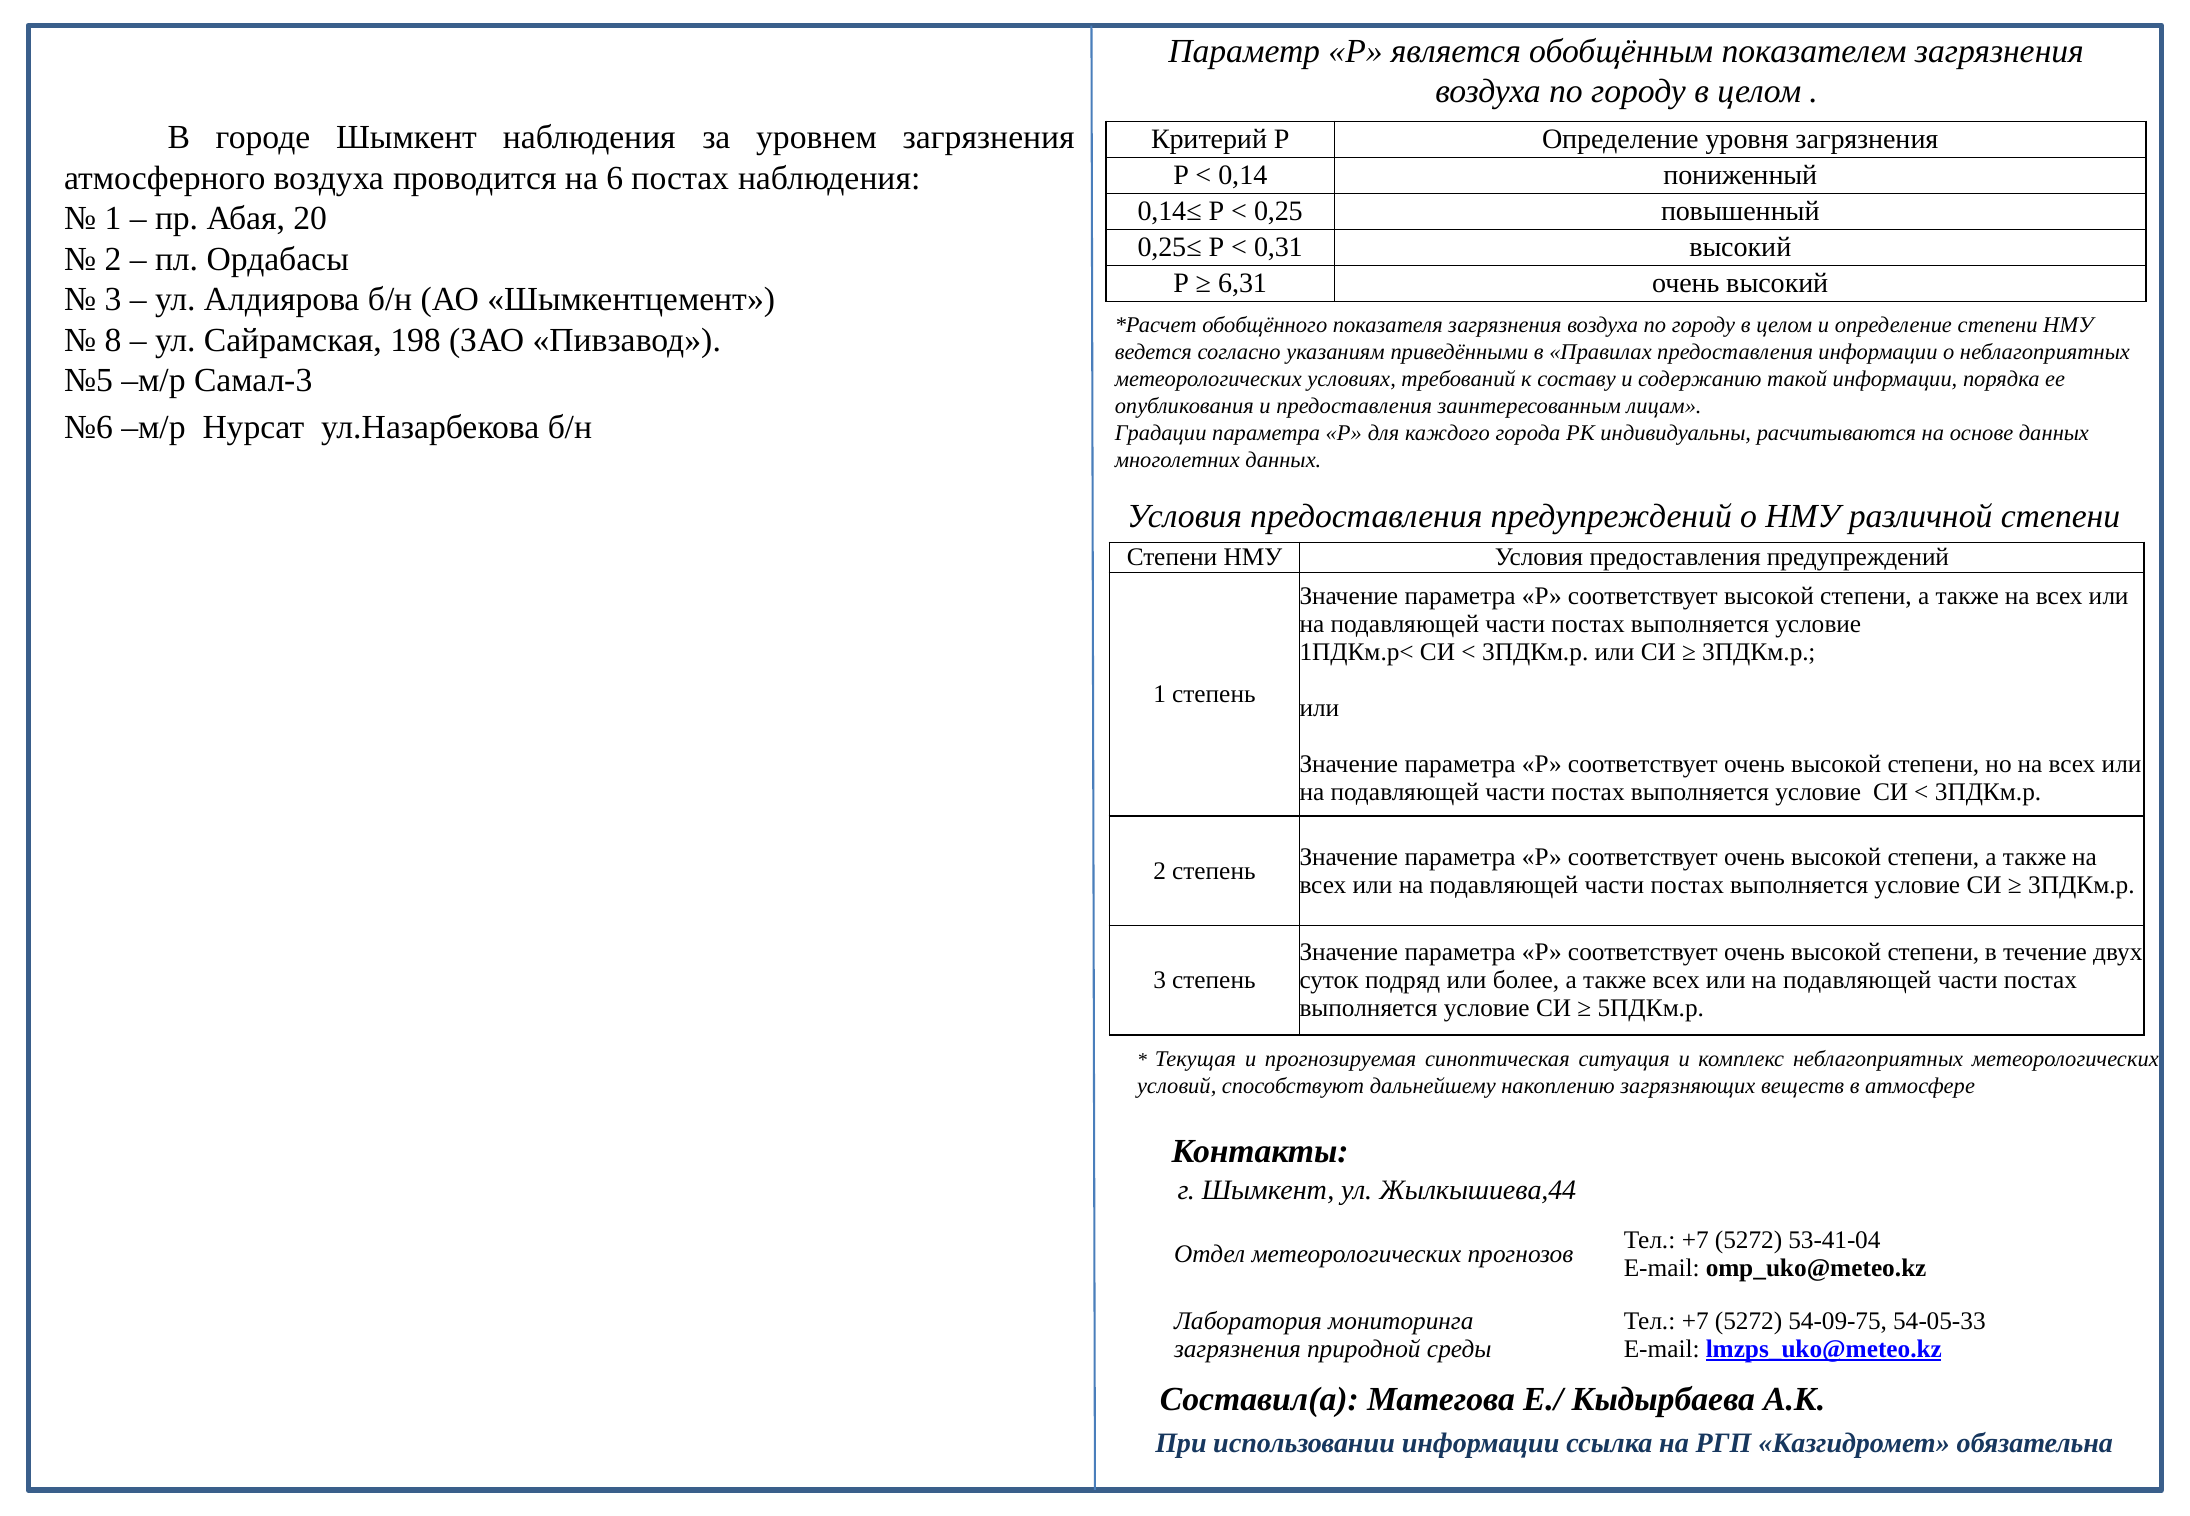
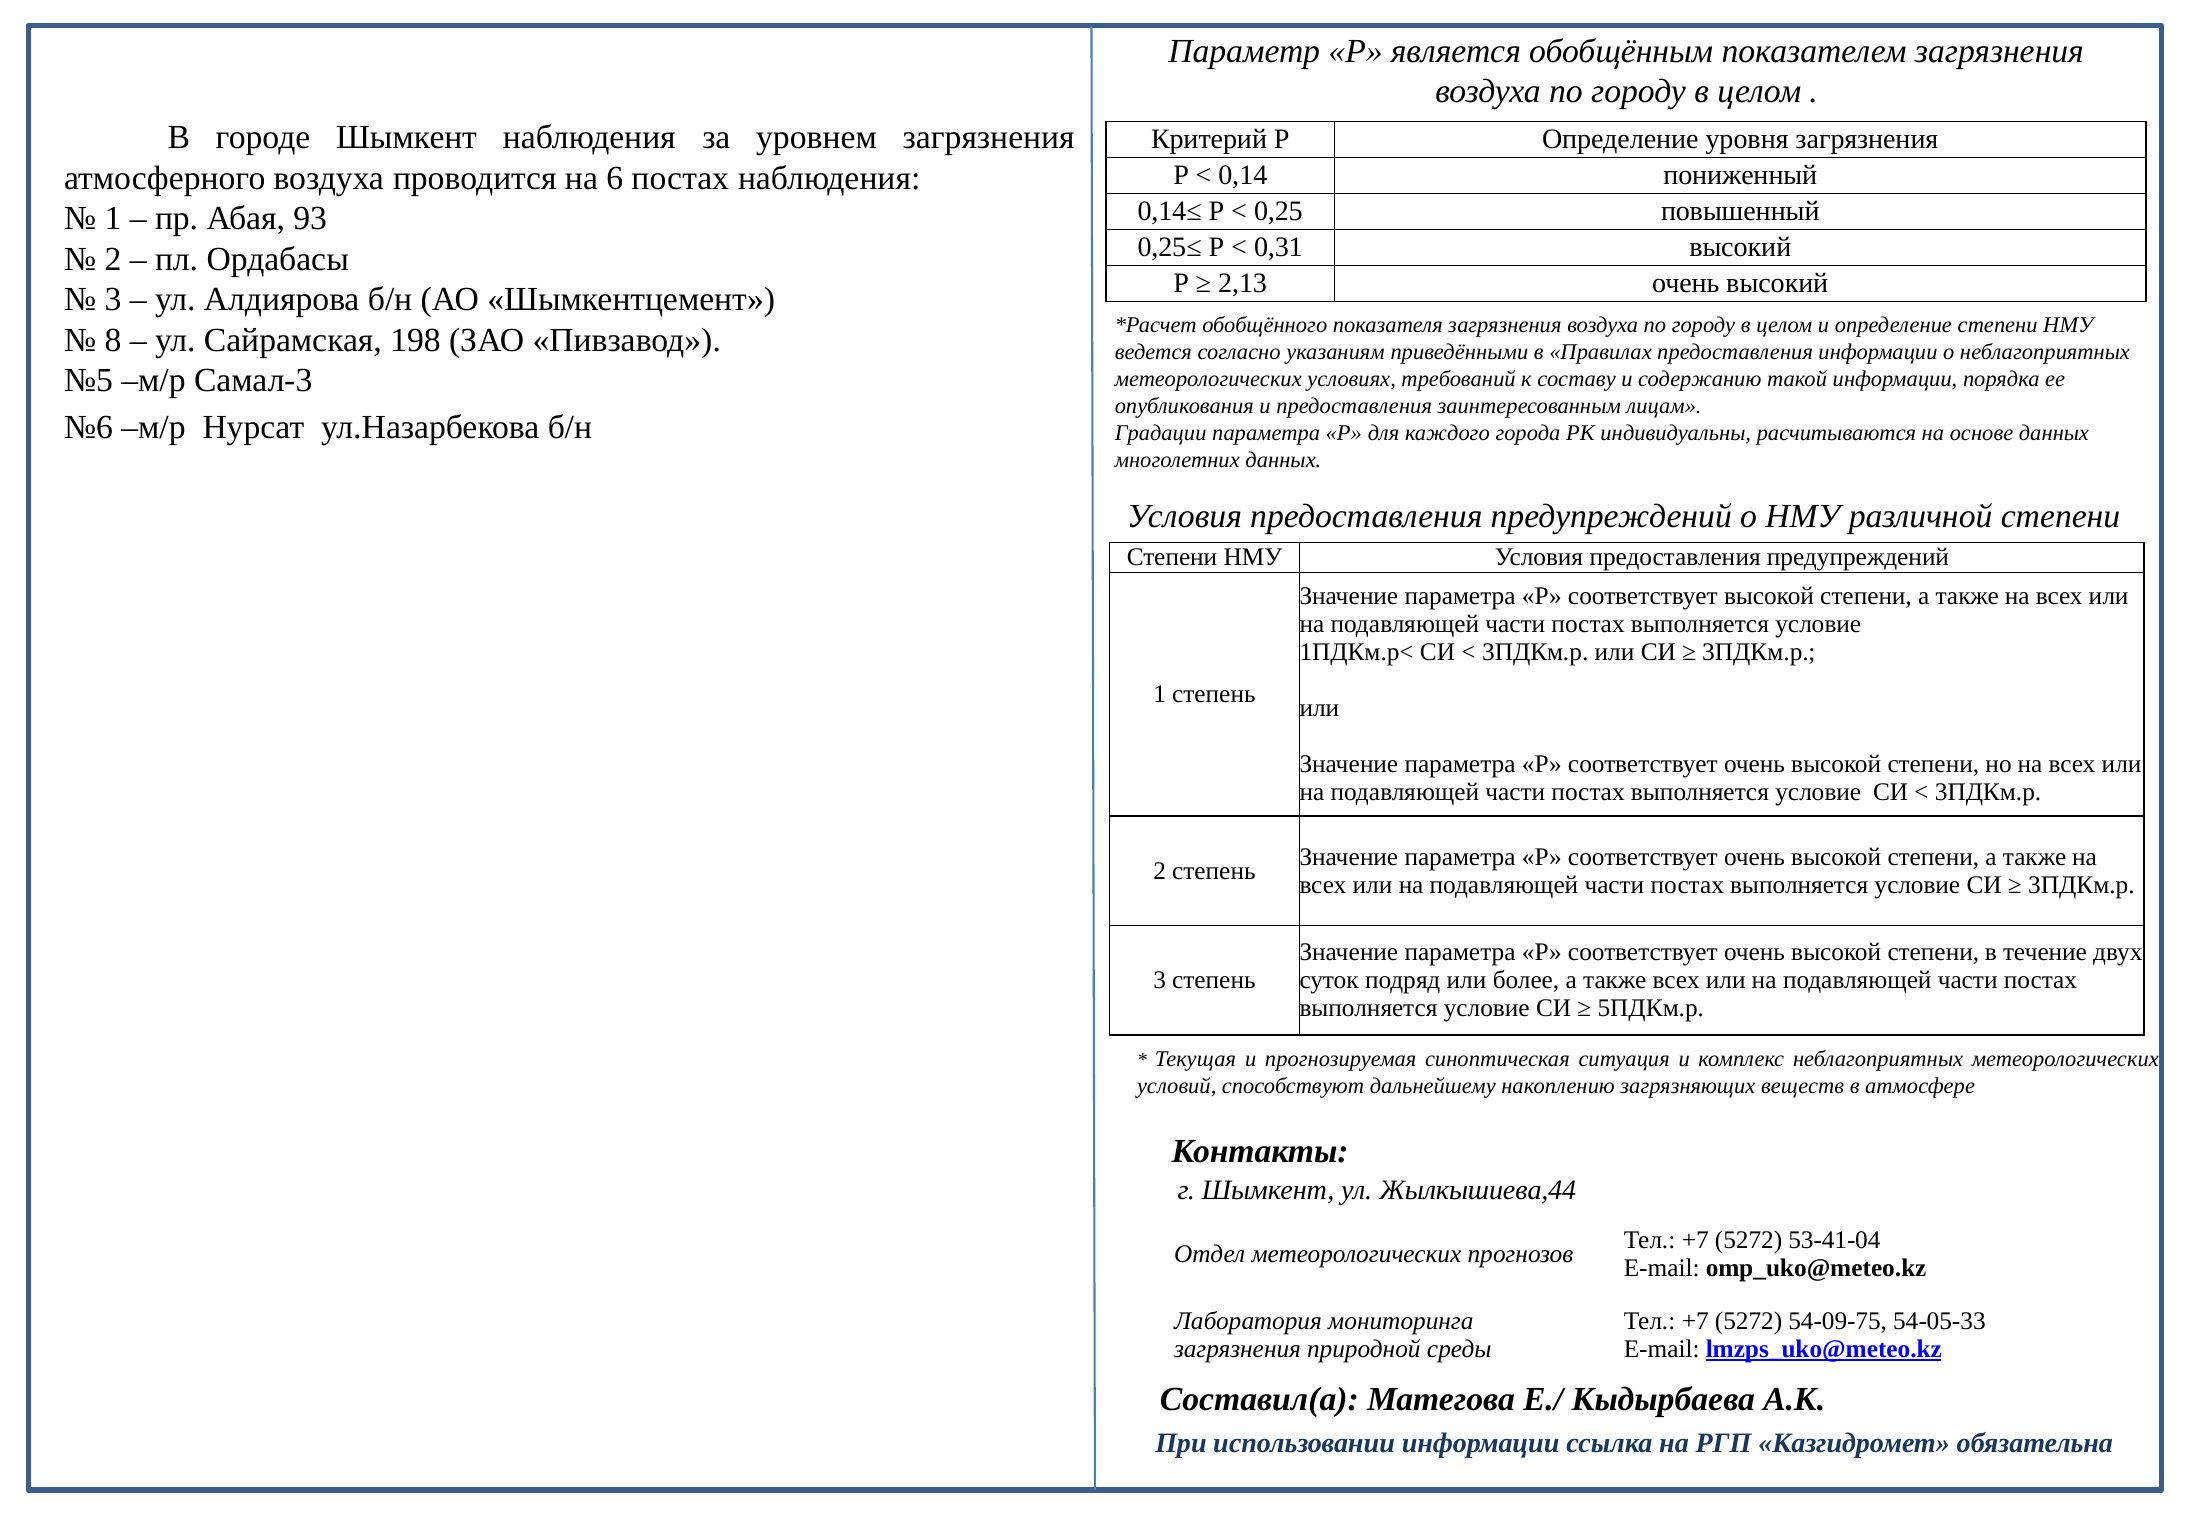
20: 20 -> 93
6,31: 6,31 -> 2,13
